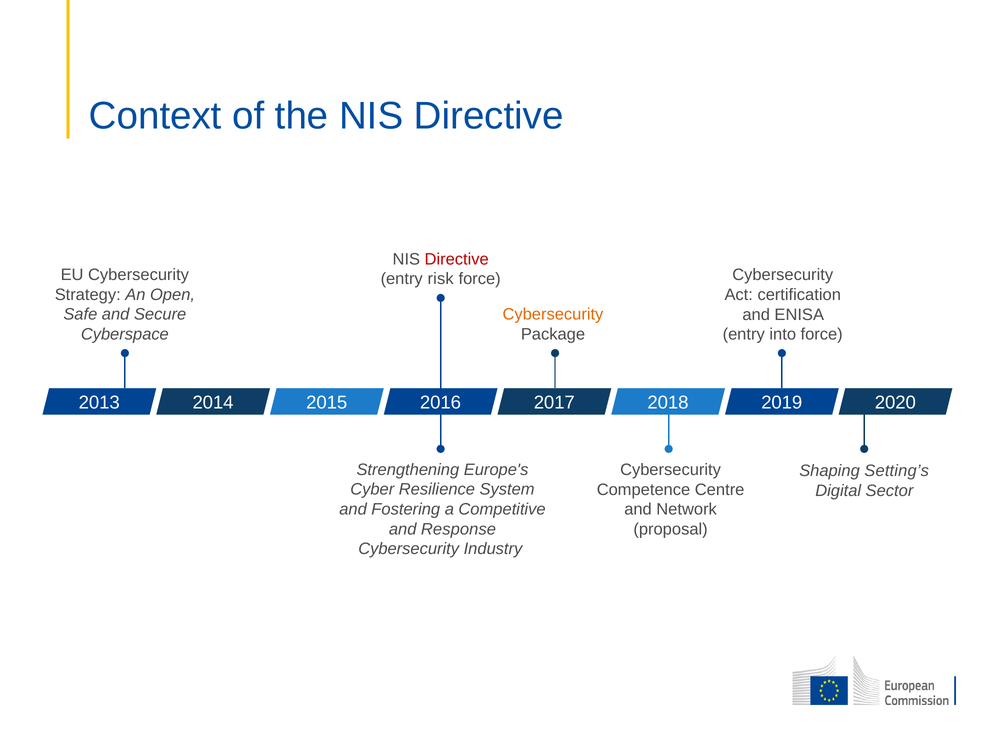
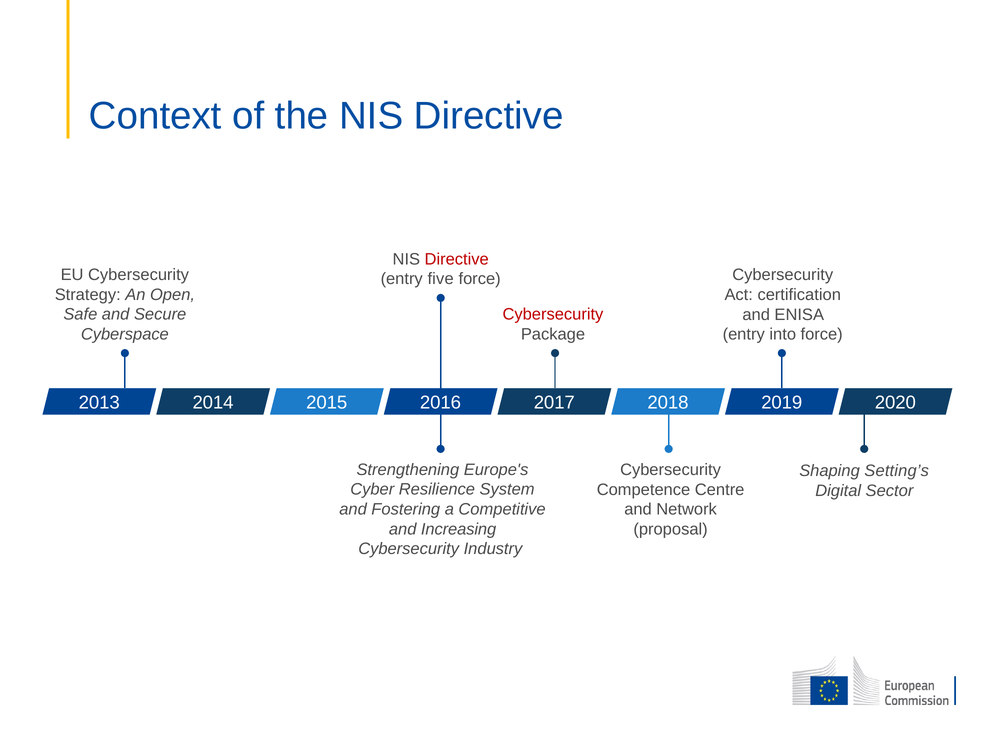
risk: risk -> five
Cybersecurity at (553, 314) colour: orange -> red
Response: Response -> Increasing
